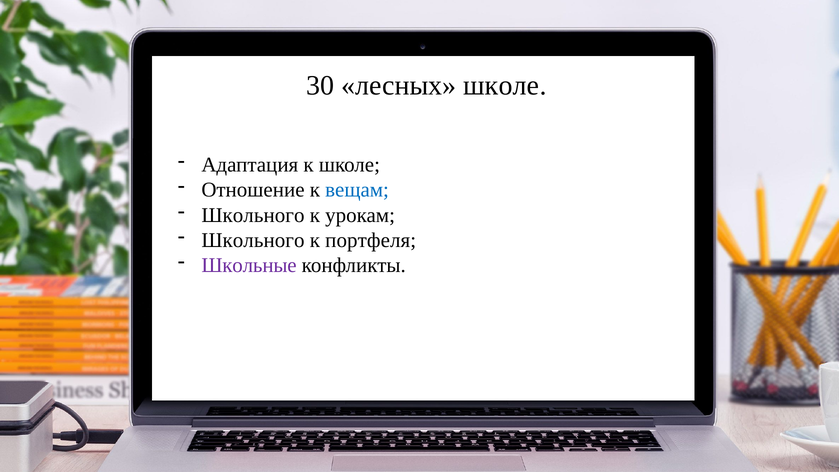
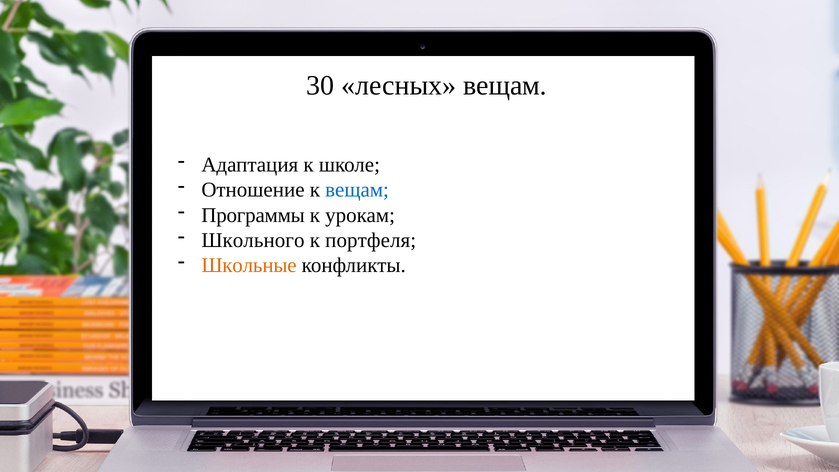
лесных школе: школе -> вещам
Школьного at (253, 215): Школьного -> Программы
Школьные colour: purple -> orange
